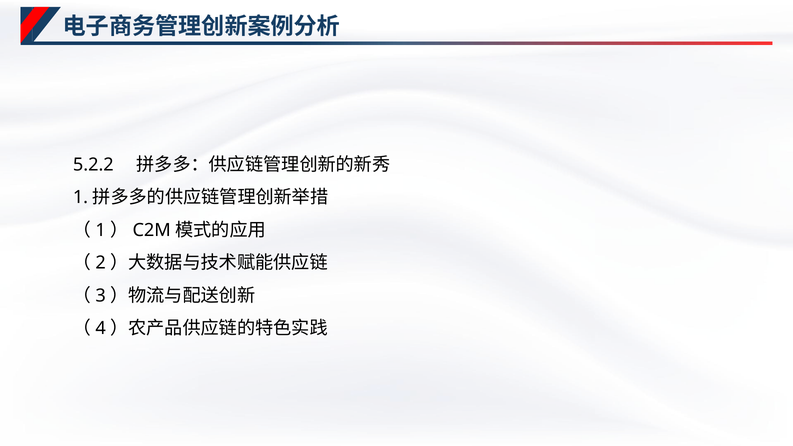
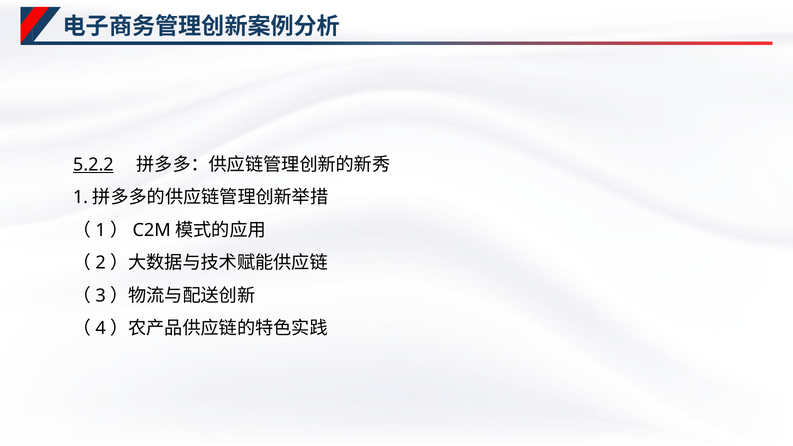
5.2.2 underline: none -> present
